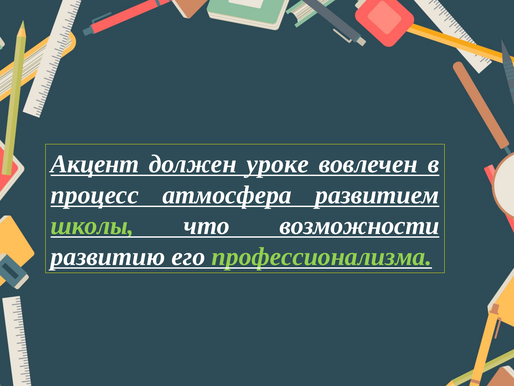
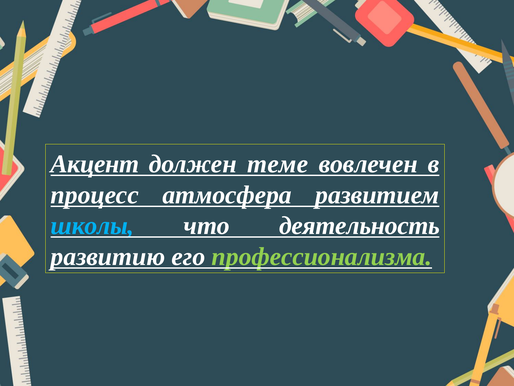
уроке: уроке -> теме
школы colour: light green -> light blue
возможности: возможности -> деятельность
